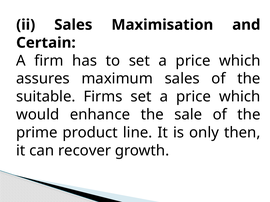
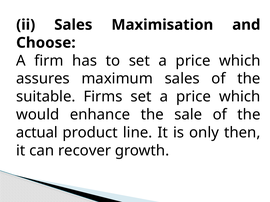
Certain: Certain -> Choose
prime: prime -> actual
